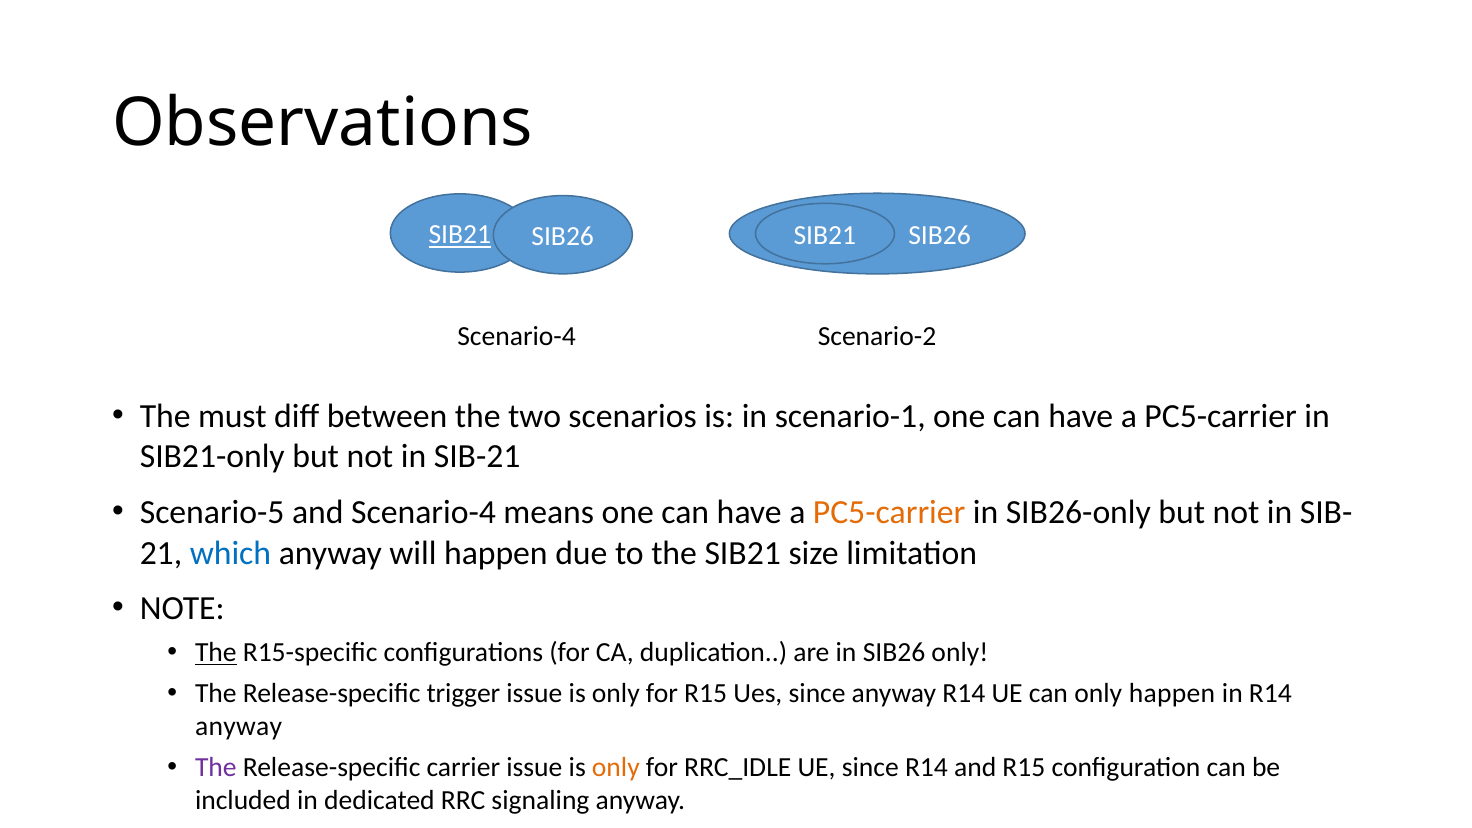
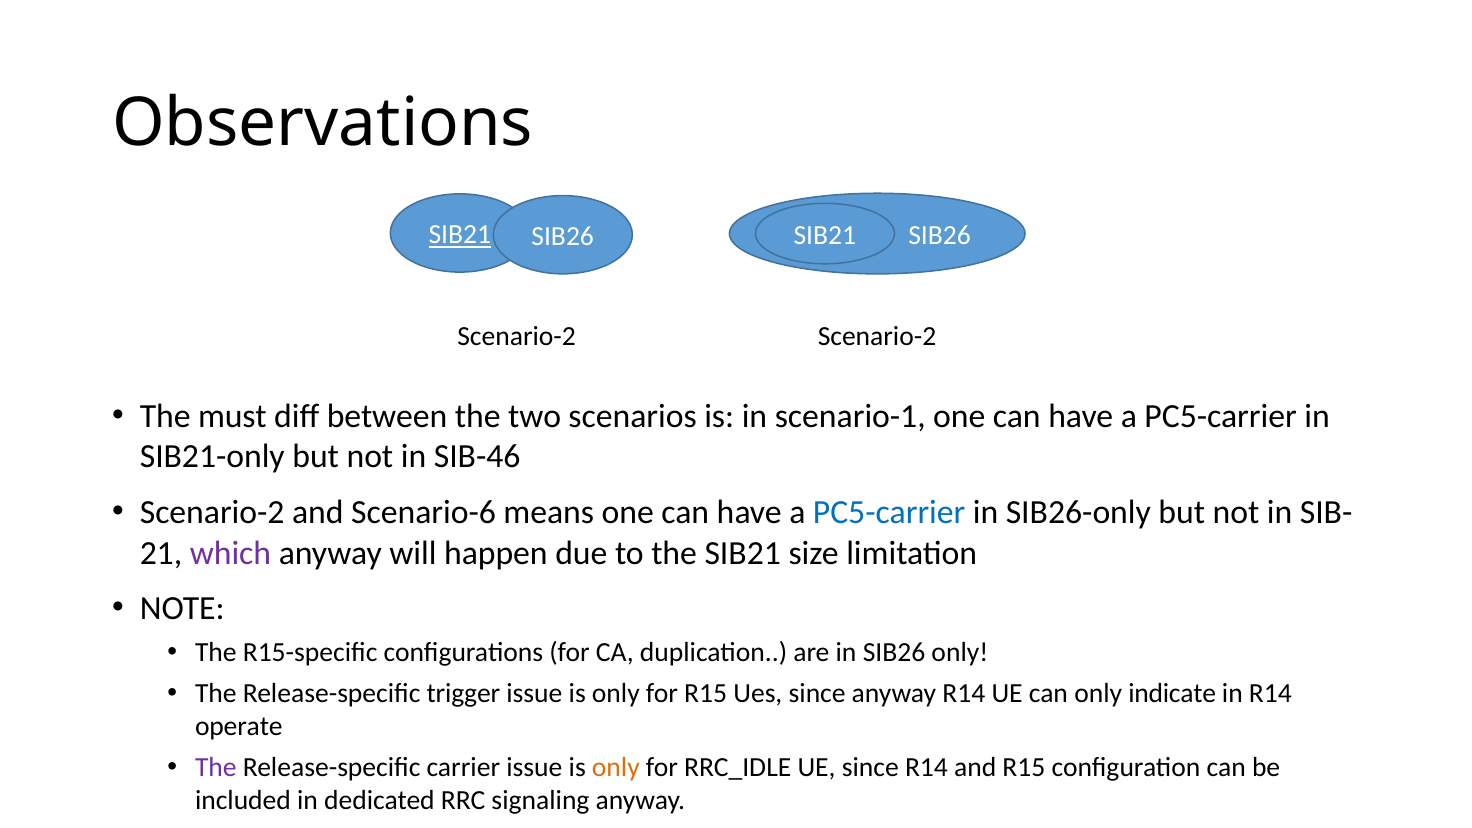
Scenario-4 at (517, 336): Scenario-4 -> Scenario-2
SIB-21: SIB-21 -> SIB-46
Scenario-5 at (212, 512): Scenario-5 -> Scenario-2
and Scenario-4: Scenario-4 -> Scenario-6
PC5-carrier at (889, 512) colour: orange -> blue
which colour: blue -> purple
The at (216, 653) underline: present -> none
only happen: happen -> indicate
anyway at (239, 727): anyway -> operate
